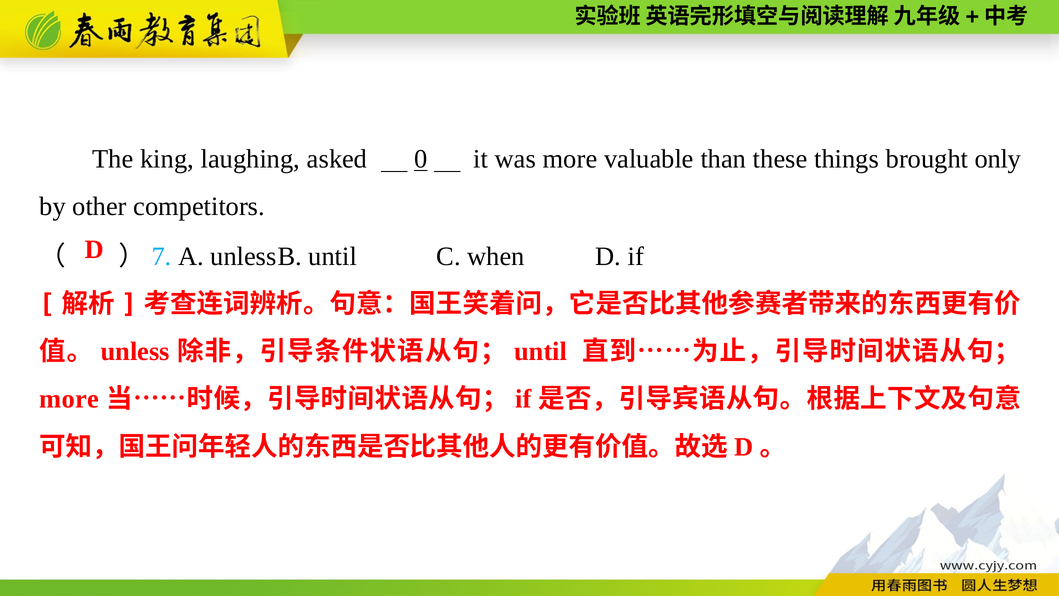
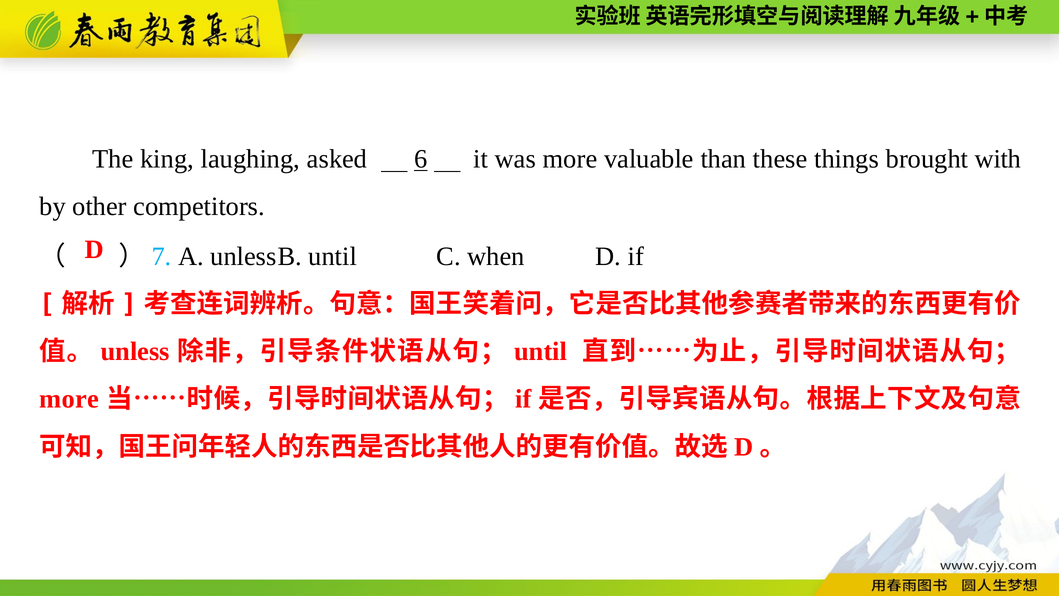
0: 0 -> 6
only: only -> with
